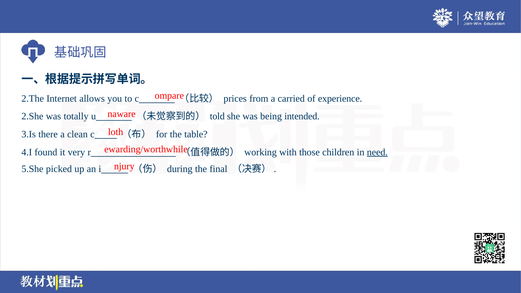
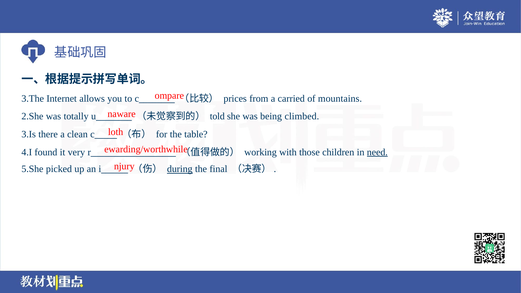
2.The: 2.The -> 3.The
experience: experience -> mountains
intended: intended -> climbed
during underline: none -> present
